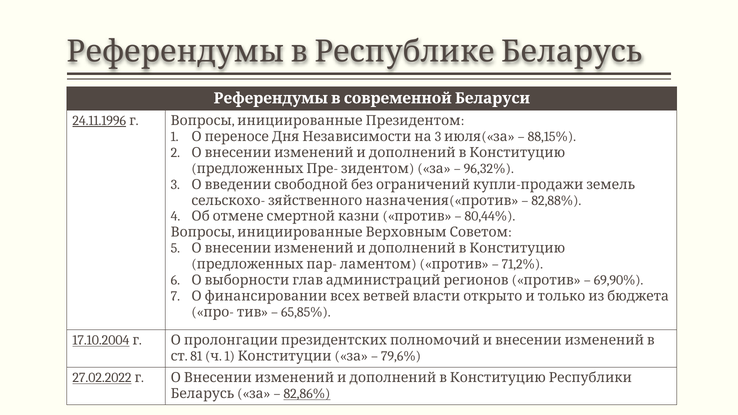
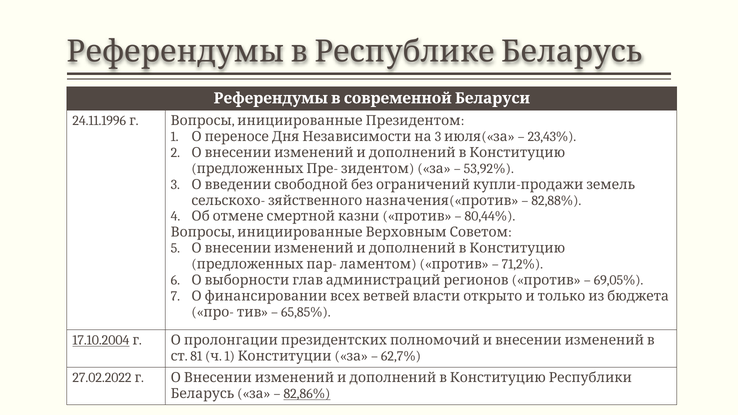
24.11.1996 underline: present -> none
88,15%: 88,15% -> 23,43%
96,32%: 96,32% -> 53,92%
69,90%: 69,90% -> 69,05%
79,6%: 79,6% -> 62,7%
27.02.2022 underline: present -> none
